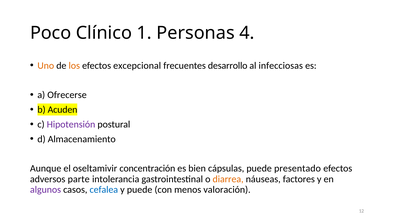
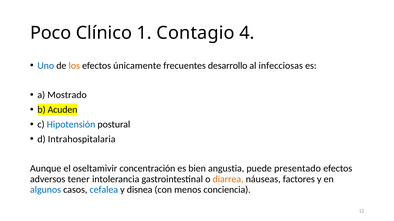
Personas: Personas -> Contagio
Uno colour: orange -> blue
excepcional: excepcional -> únicamente
Ofrecerse: Ofrecerse -> Mostrado
Hipotensión colour: purple -> blue
Almacenamiento: Almacenamiento -> Intrahospitalaria
cápsulas: cápsulas -> angustia
parte: parte -> tener
algunos colour: purple -> blue
y puede: puede -> disnea
valoración: valoración -> conciencia
